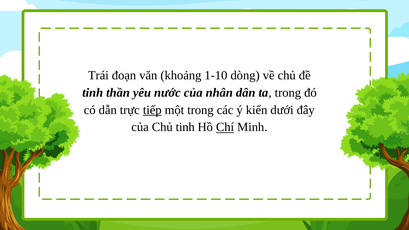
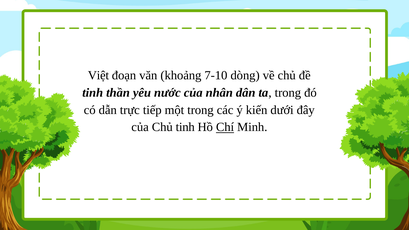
Trái: Trái -> Việt
1-10: 1-10 -> 7-10
tiếp underline: present -> none
